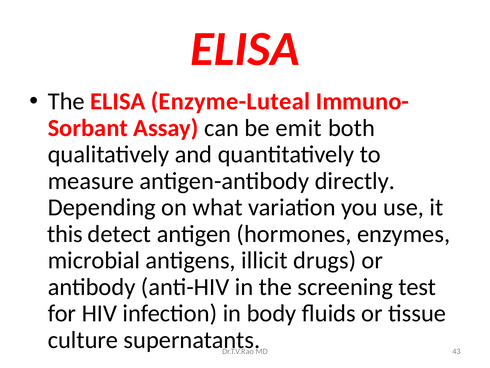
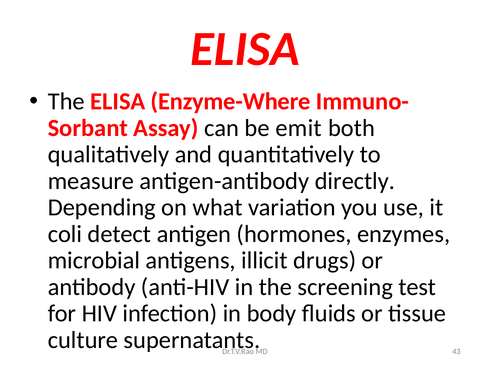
Enzyme-Luteal: Enzyme-Luteal -> Enzyme-Where
this: this -> coli
